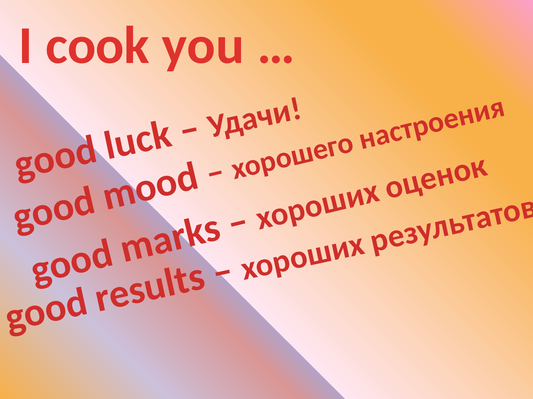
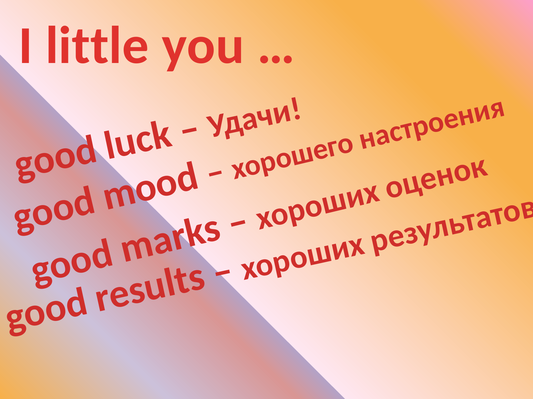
cook: cook -> little
